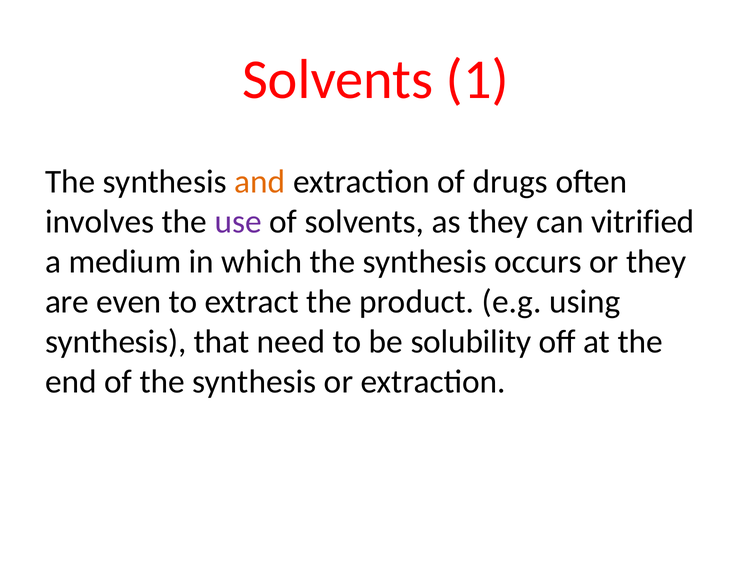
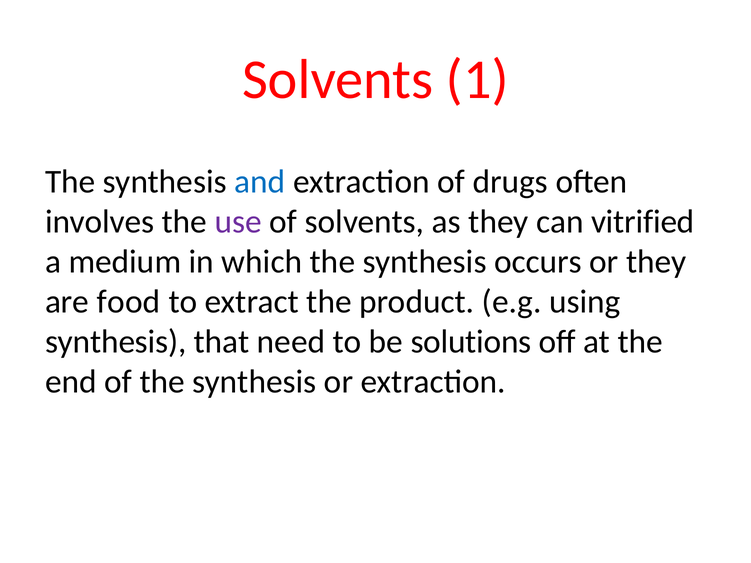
and colour: orange -> blue
even: even -> food
solubility: solubility -> solutions
